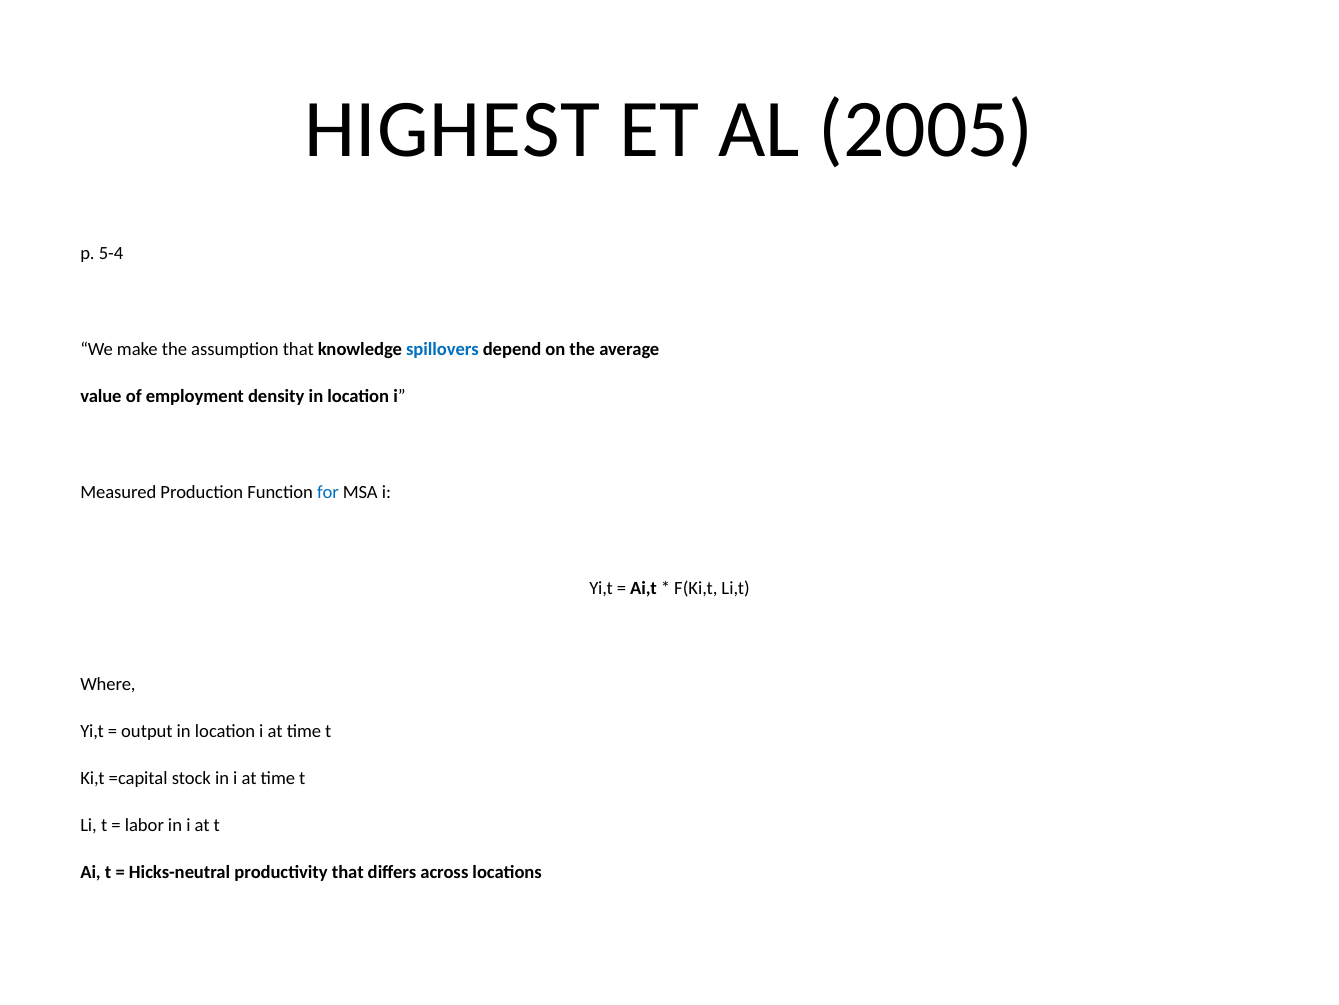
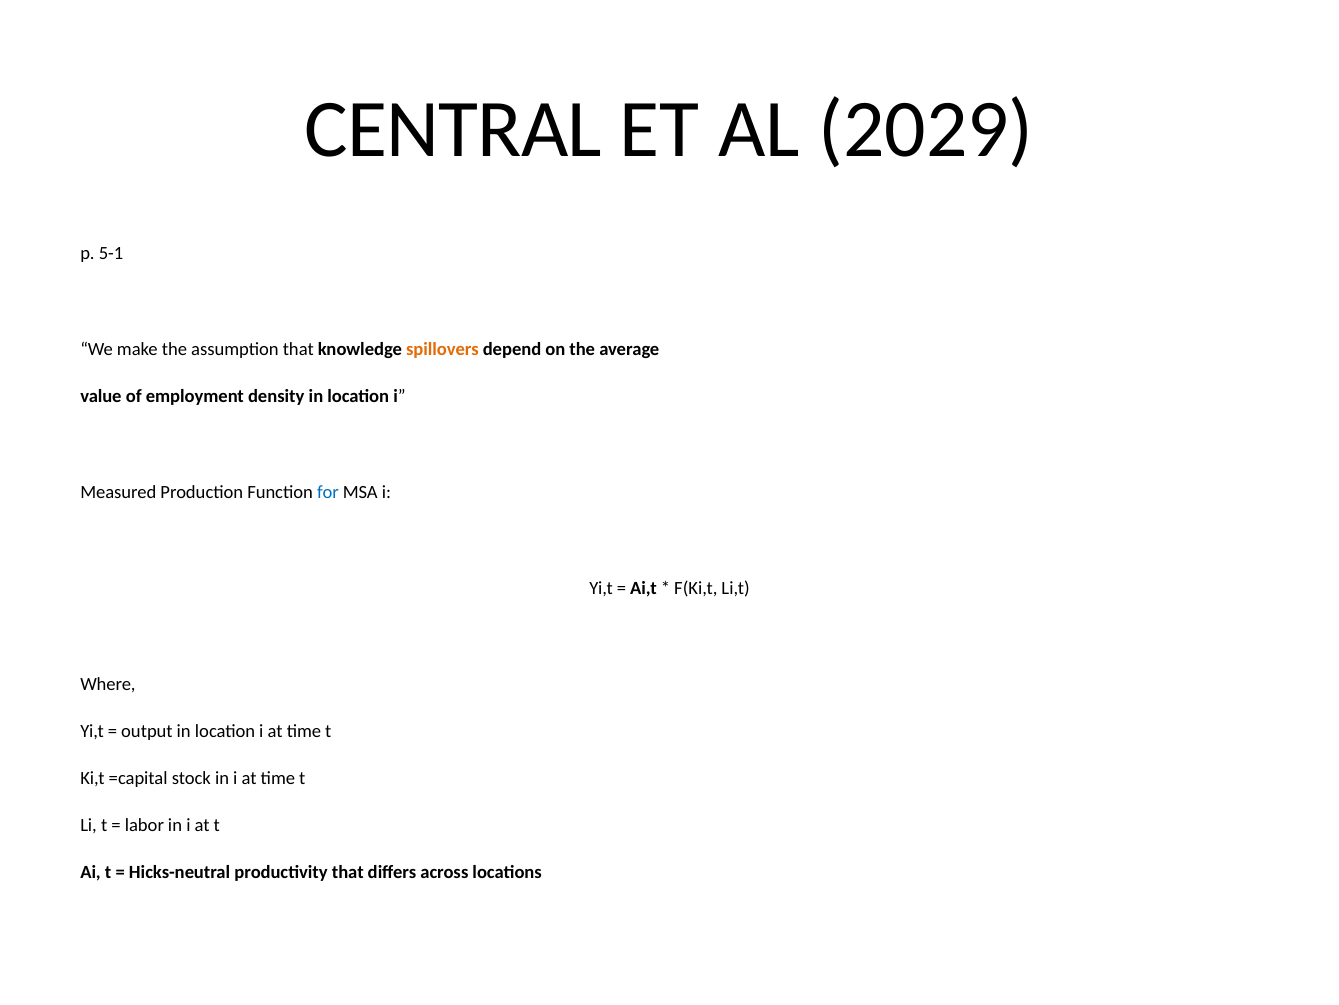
HIGHEST: HIGHEST -> CENTRAL
2005: 2005 -> 2029
5-4: 5-4 -> 5-1
spillovers colour: blue -> orange
